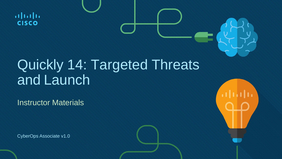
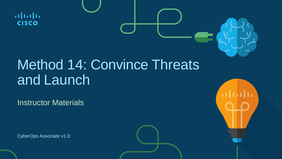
Quickly: Quickly -> Method
Targeted: Targeted -> Convince
